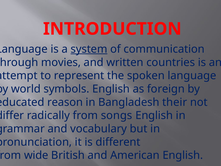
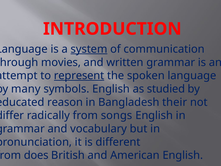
written countries: countries -> grammar
represent underline: none -> present
world: world -> many
foreign: foreign -> studied
wide: wide -> does
